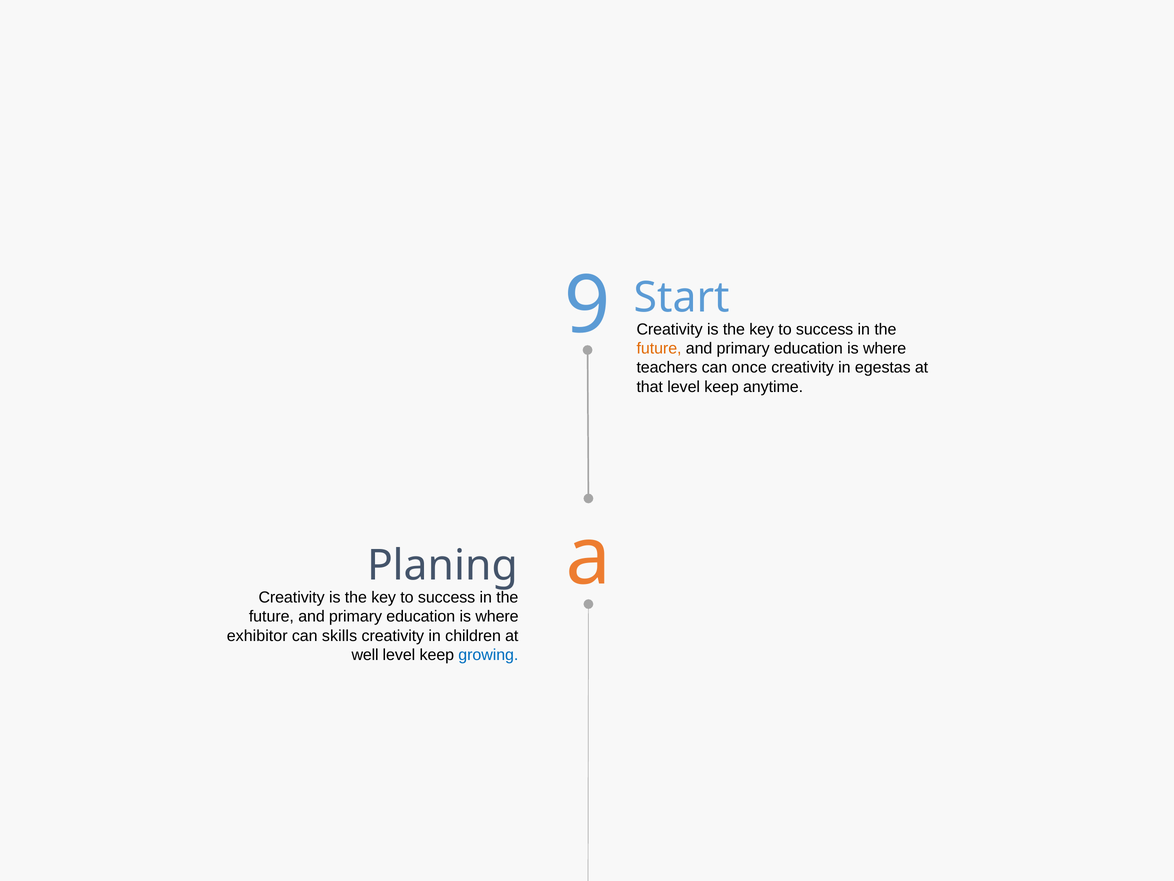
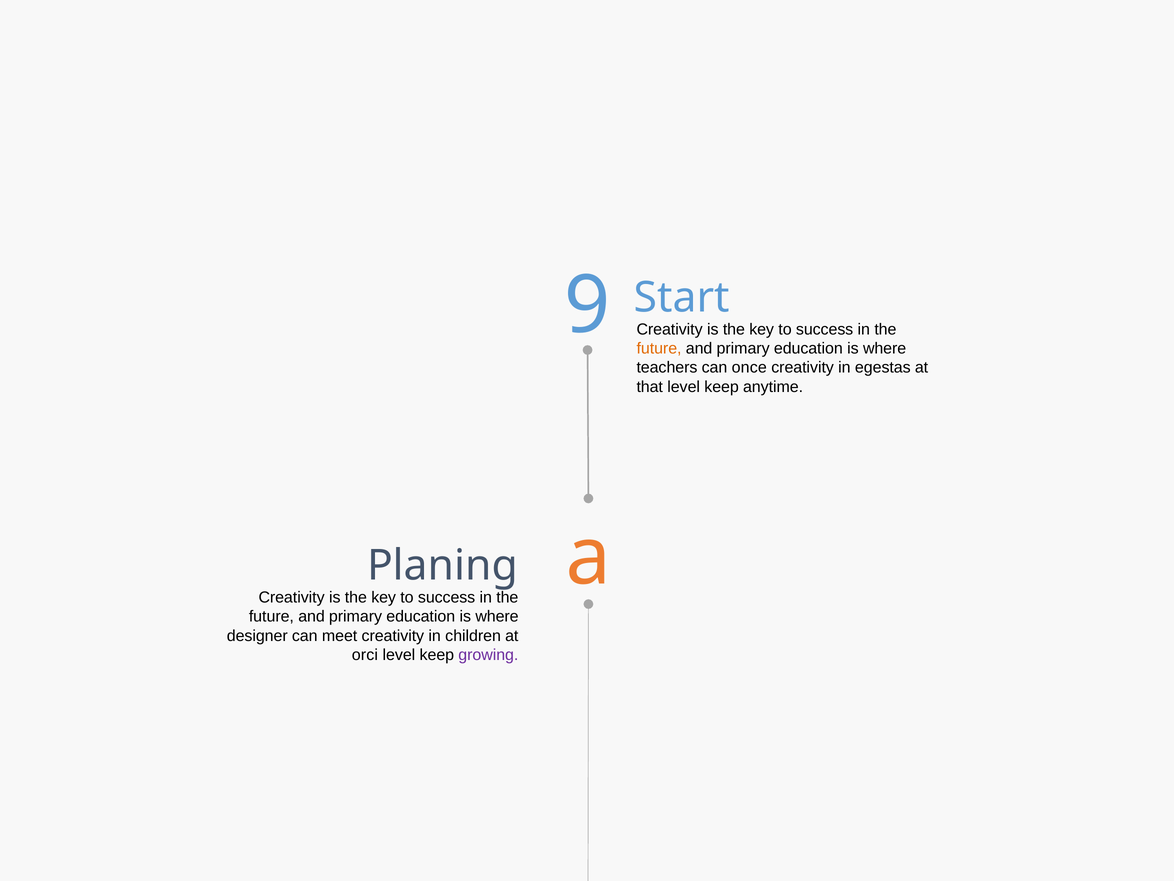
exhibitor: exhibitor -> designer
skills: skills -> meet
well: well -> orci
growing colour: blue -> purple
